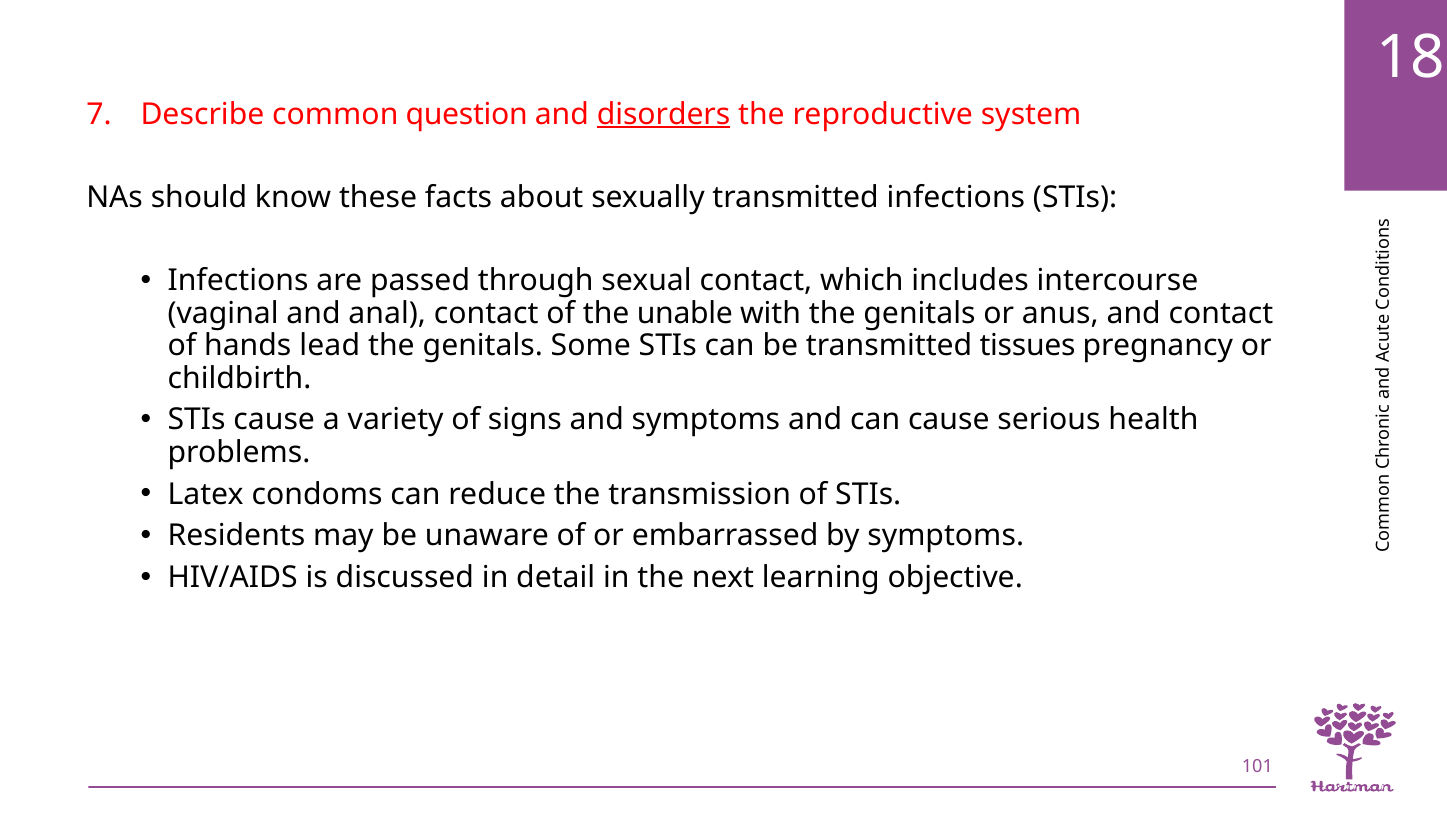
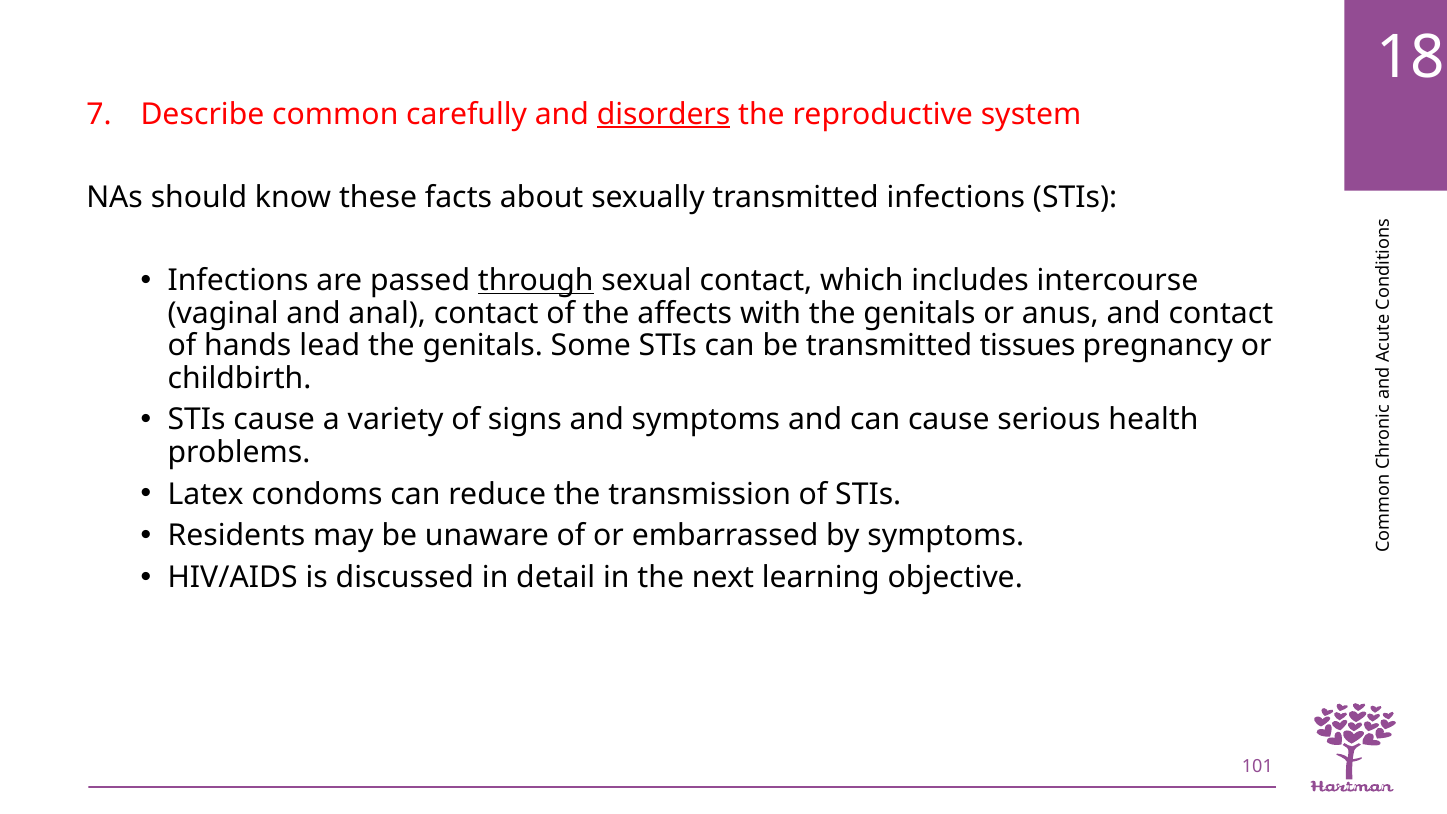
question: question -> carefully
through underline: none -> present
unable: unable -> affects
